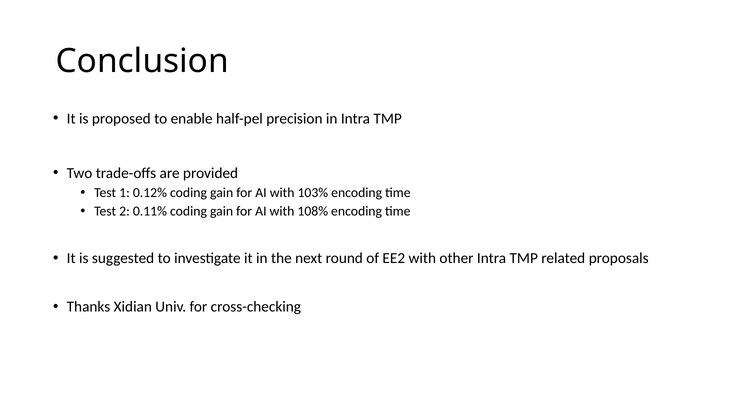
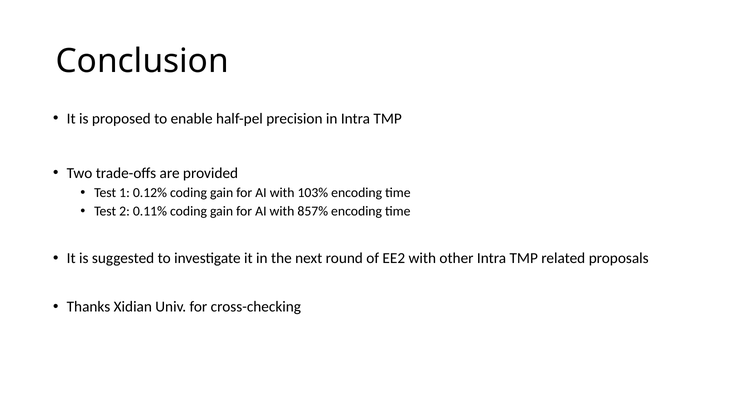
108%: 108% -> 857%
